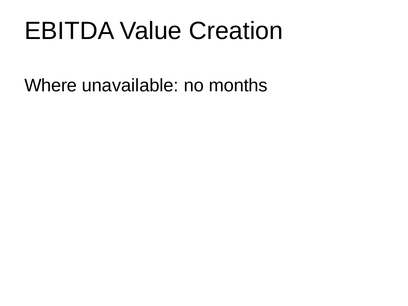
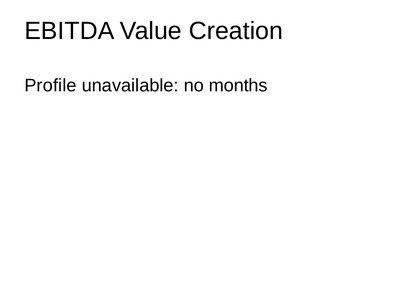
Where: Where -> Profile
